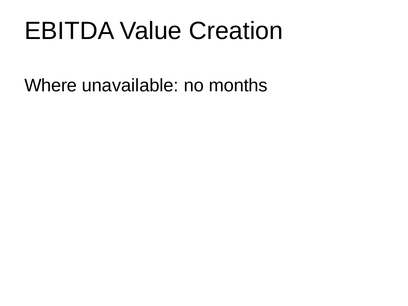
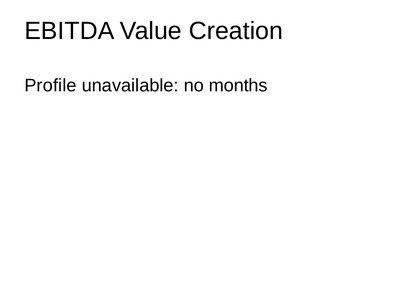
Where: Where -> Profile
